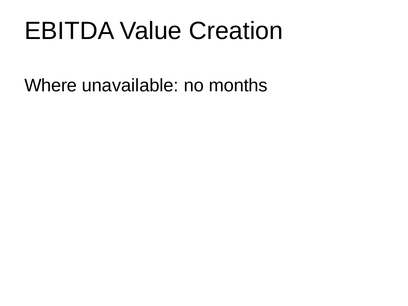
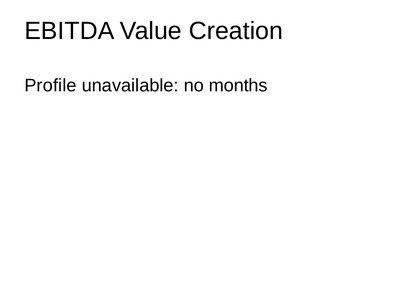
Where: Where -> Profile
